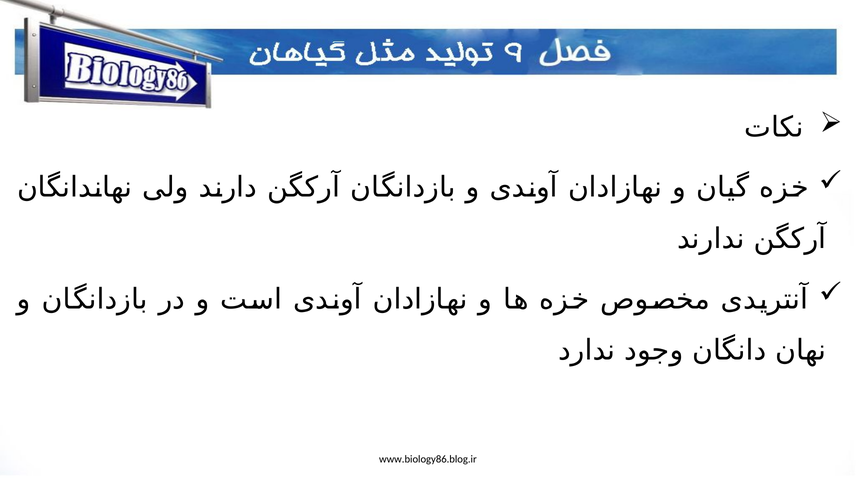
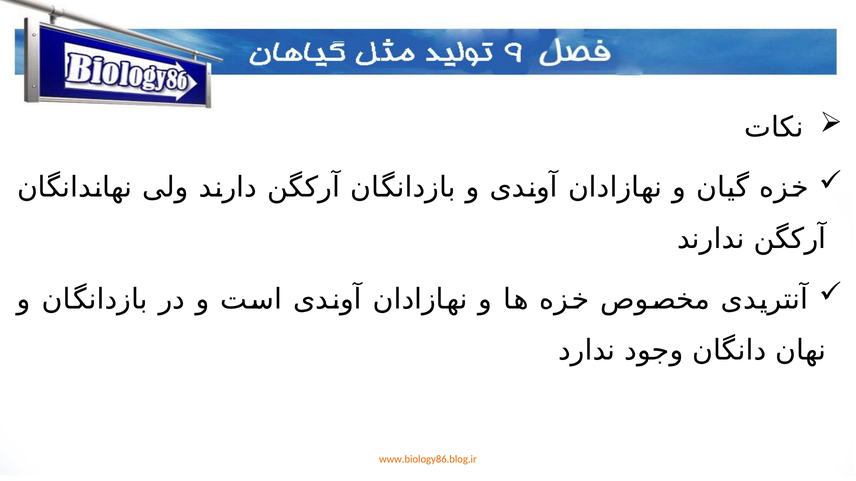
www.biology86.blog.ir colour: black -> orange
